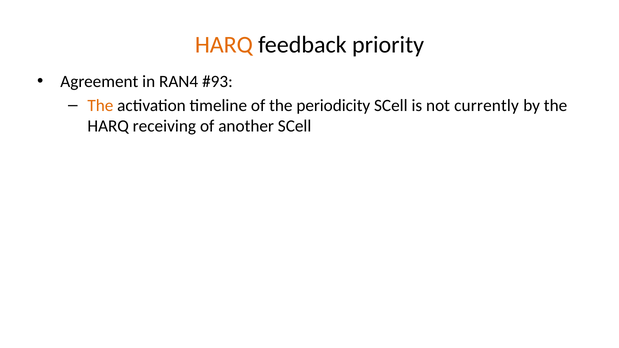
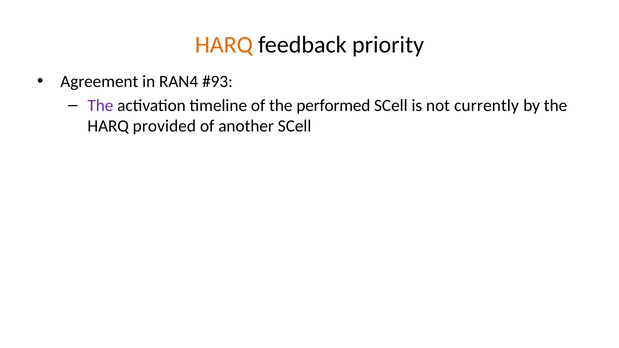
The at (100, 106) colour: orange -> purple
periodicity: periodicity -> performed
receiving: receiving -> provided
